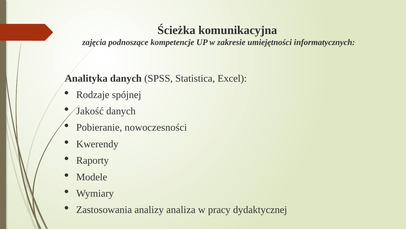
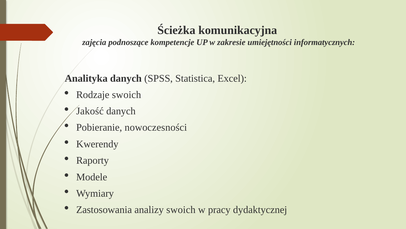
Rodzaje spójnej: spójnej -> swoich
analizy analiza: analiza -> swoich
